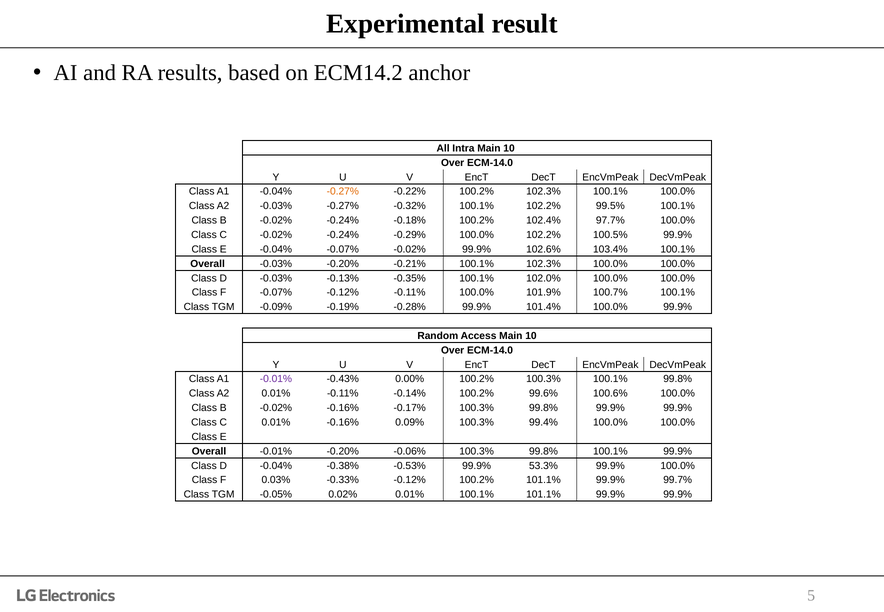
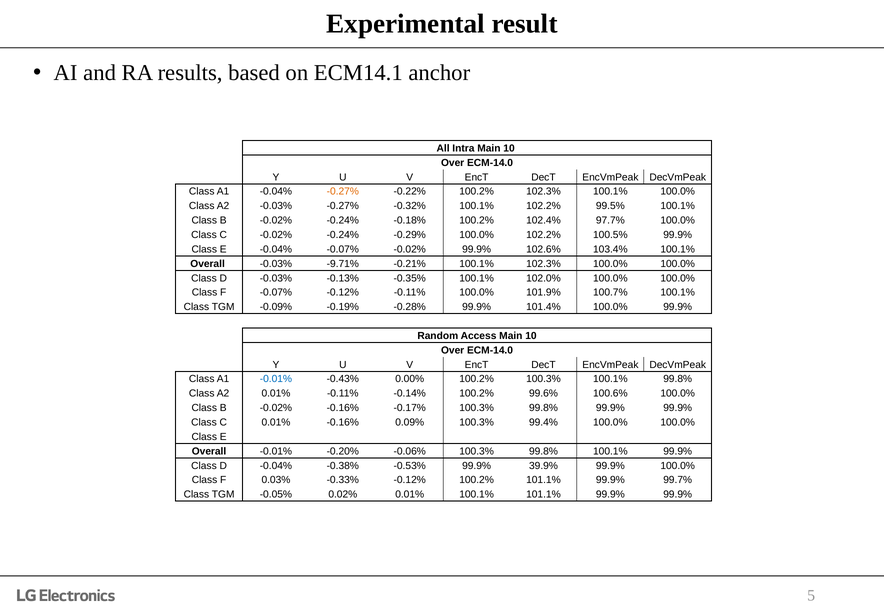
ECM14.2: ECM14.2 -> ECM14.1
-0.03% -0.20%: -0.20% -> -9.71%
-0.01% at (276, 379) colour: purple -> blue
53.3%: 53.3% -> 39.9%
